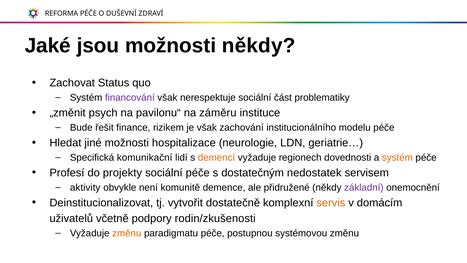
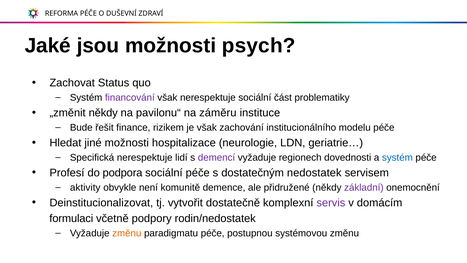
možnosti někdy: někdy -> psych
„změnit psych: psych -> někdy
Specifická komunikační: komunikační -> nerespektuje
demencí colour: orange -> purple
systém at (397, 157) colour: orange -> blue
projekty: projekty -> podpora
servis colour: orange -> purple
uživatelů: uživatelů -> formulaci
rodin/zkušenosti: rodin/zkušenosti -> rodin/nedostatek
